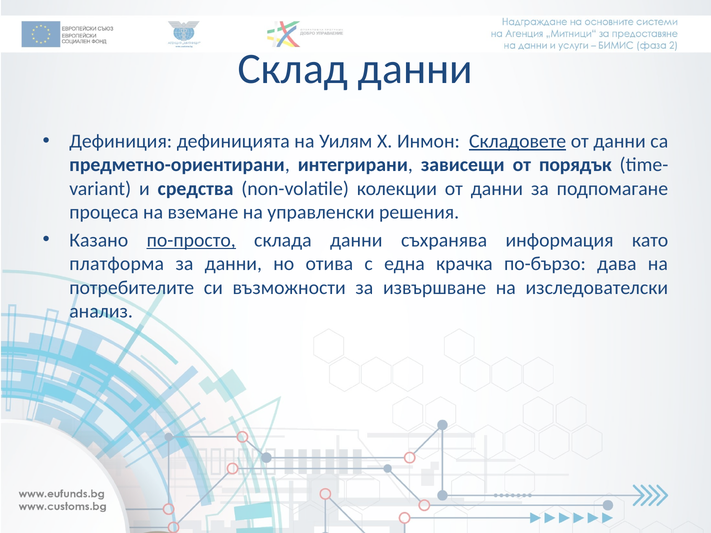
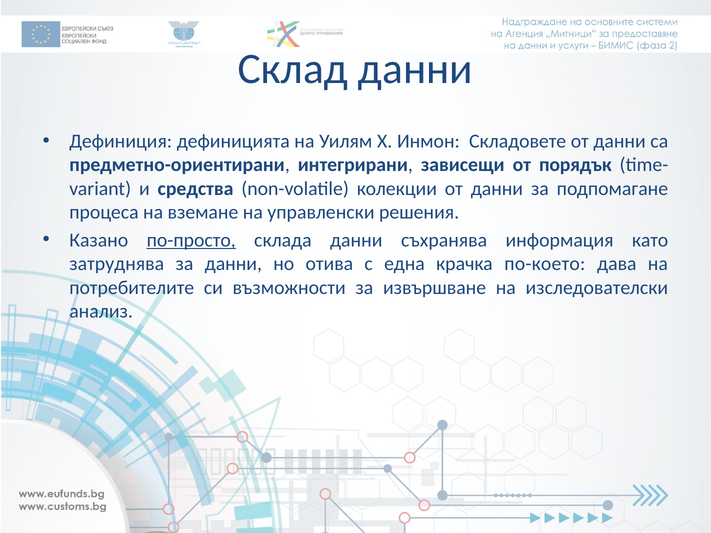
Складовете underline: present -> none
платформа: платформа -> затруднява
по-бързо: по-бързо -> по-което
